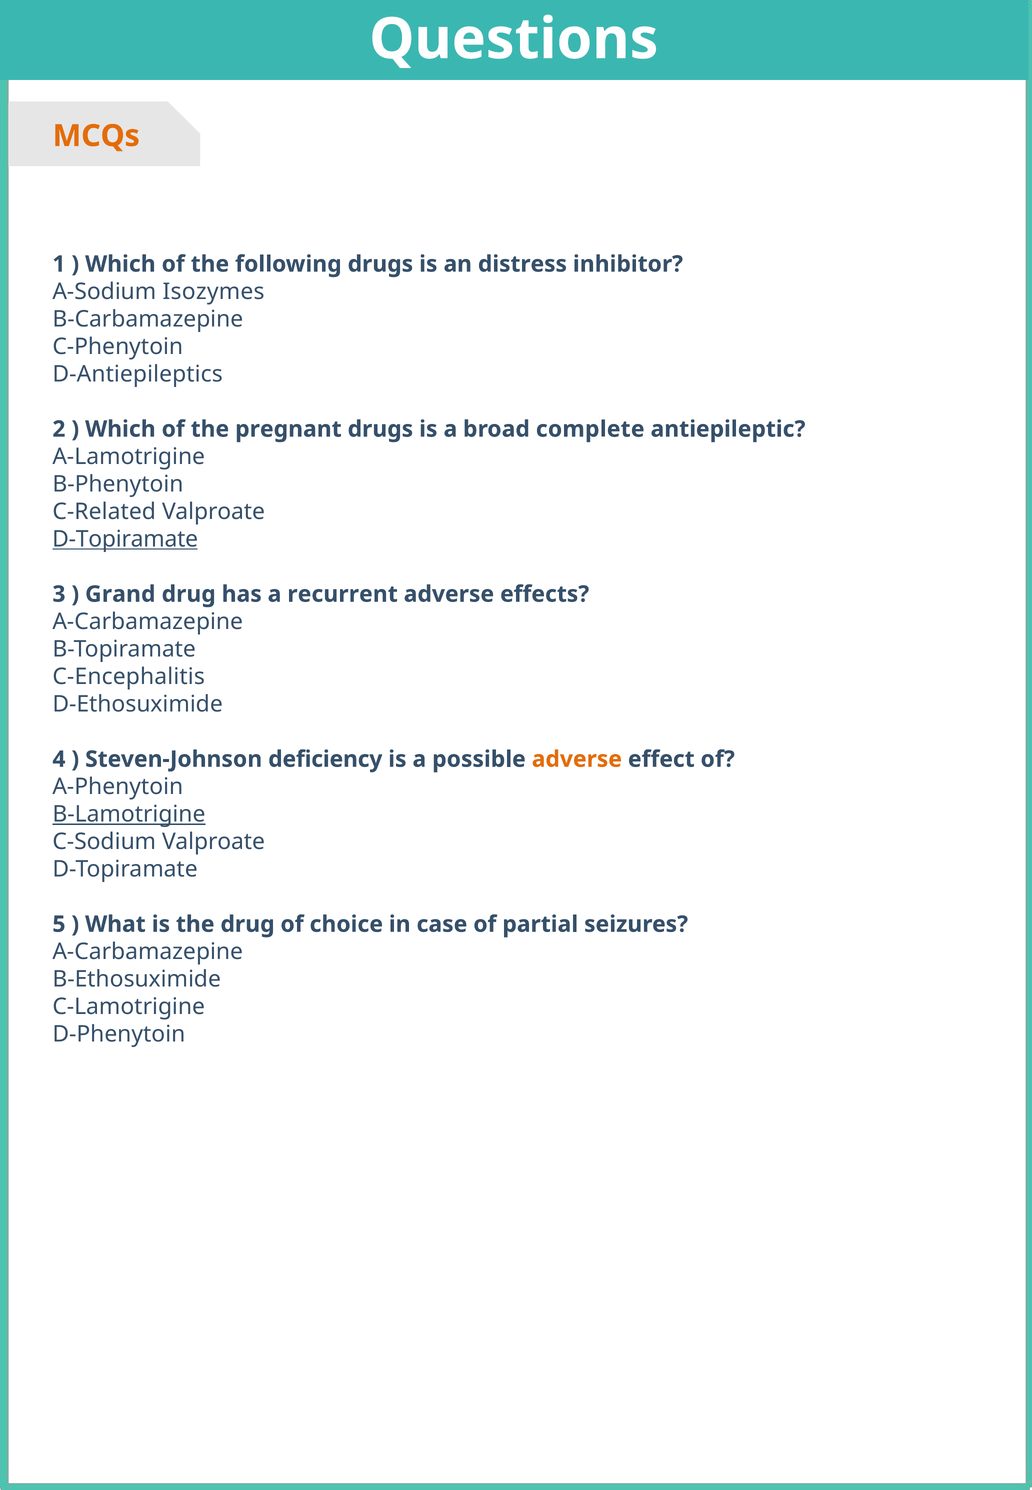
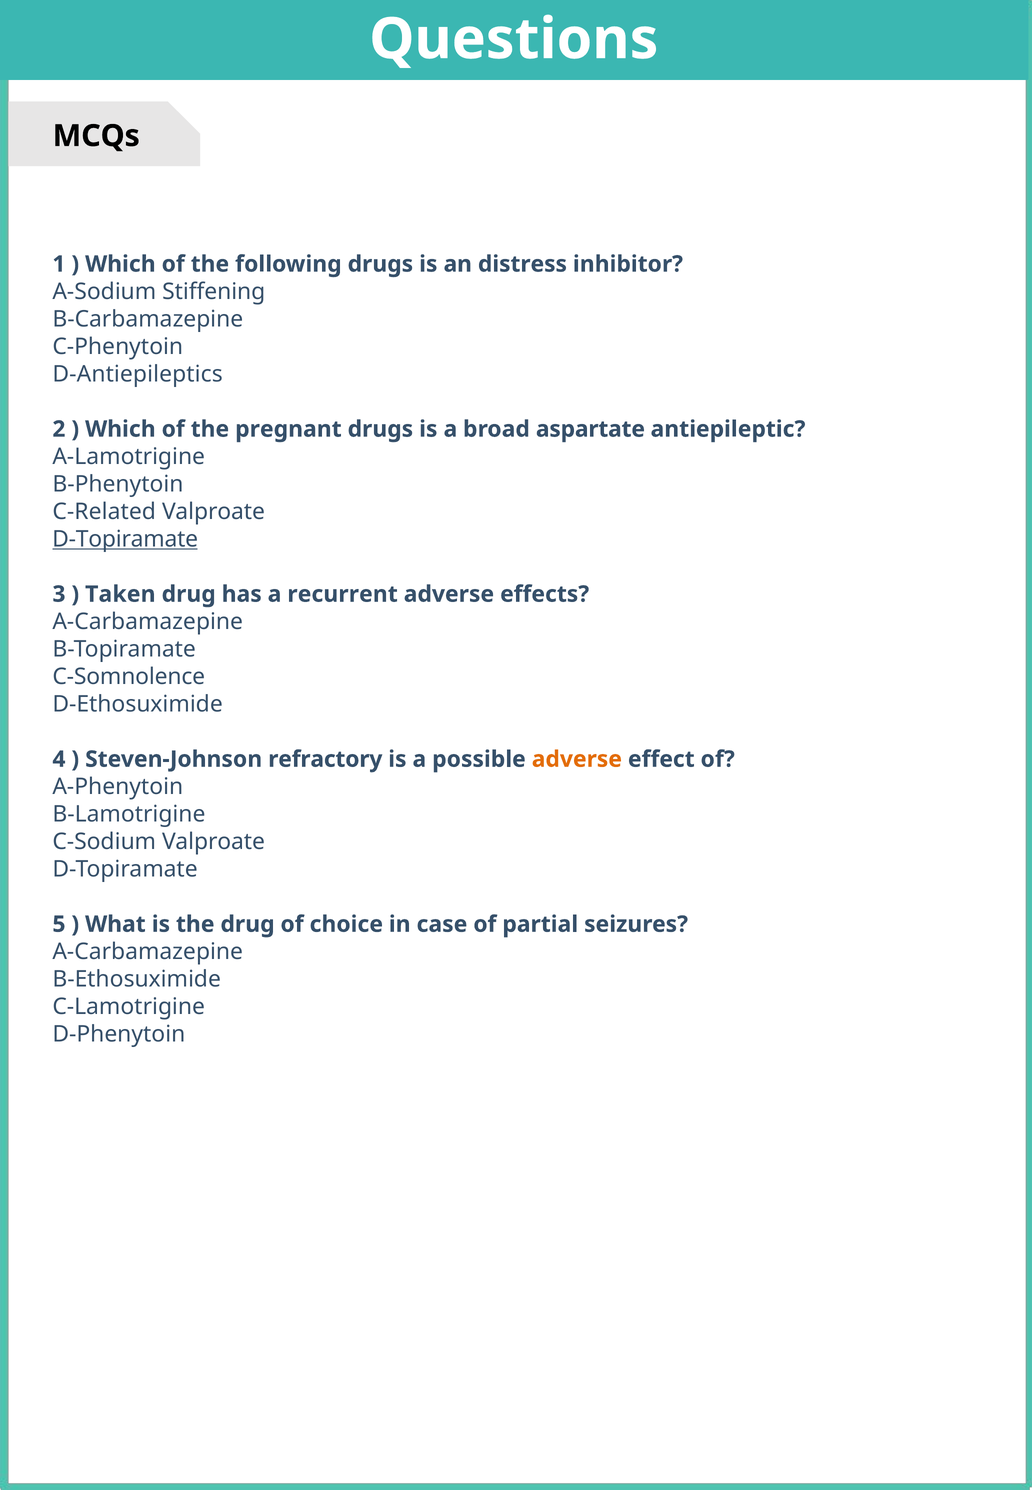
MCQs colour: orange -> black
Isozymes: Isozymes -> Stiffening
complete: complete -> aspartate
Grand: Grand -> Taken
C-Encephalitis: C-Encephalitis -> C-Somnolence
deficiency: deficiency -> refractory
B-Lamotrigine underline: present -> none
